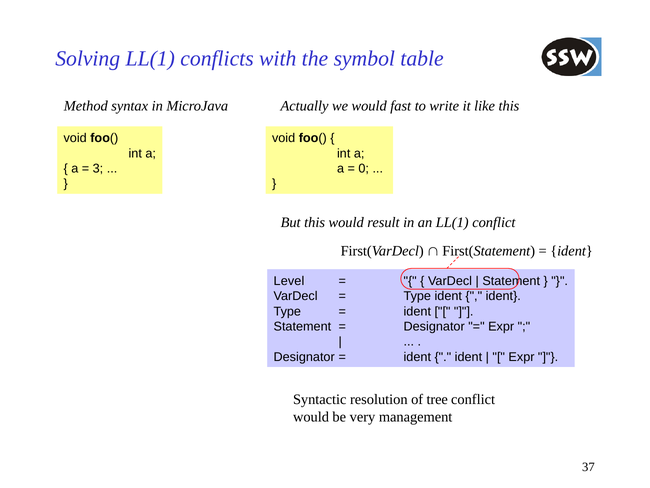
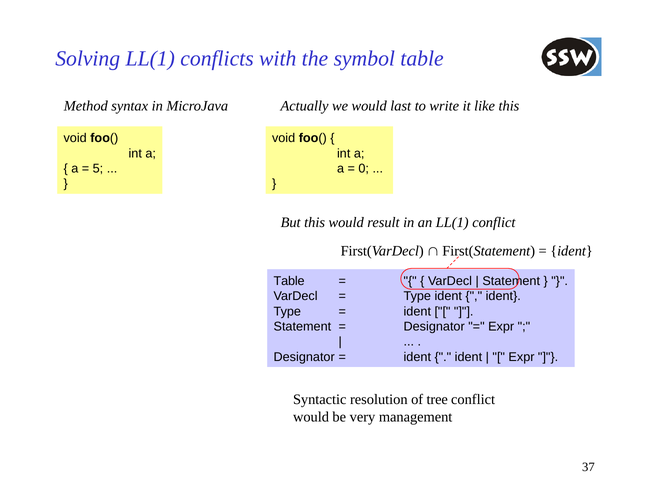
fast: fast -> last
3: 3 -> 5
Level at (289, 281): Level -> Table
